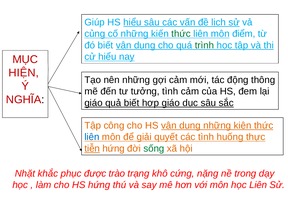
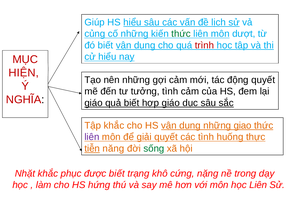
điểm: điểm -> dượt
trình colour: green -> red
động thông: thông -> quyết
Tập công: công -> khắc
kiện: kiện -> giao
liên at (92, 137) colour: blue -> purple
tiễn hứng: hứng -> năng
được trào: trào -> biết
